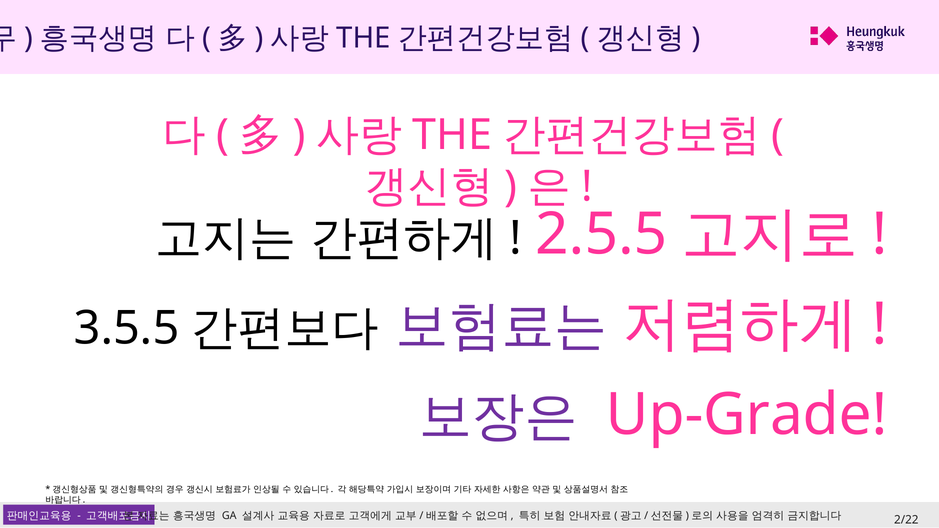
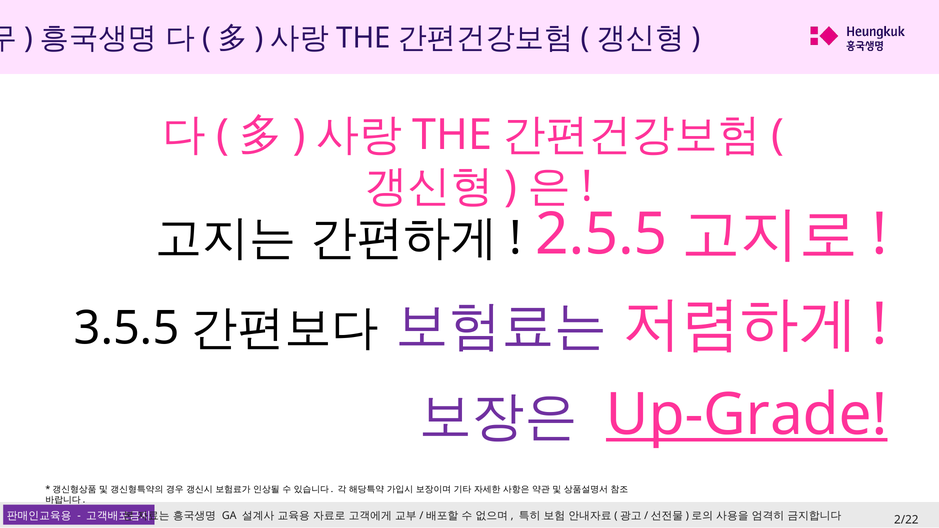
Up-Grade underline: none -> present
